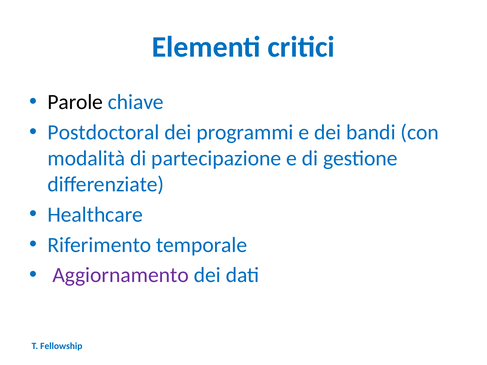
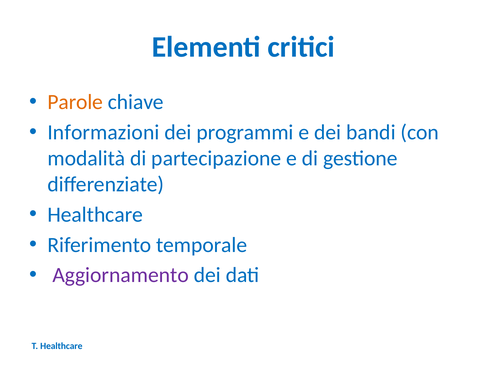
Parole colour: black -> orange
Postdoctoral: Postdoctoral -> Informazioni
T Fellowship: Fellowship -> Healthcare
